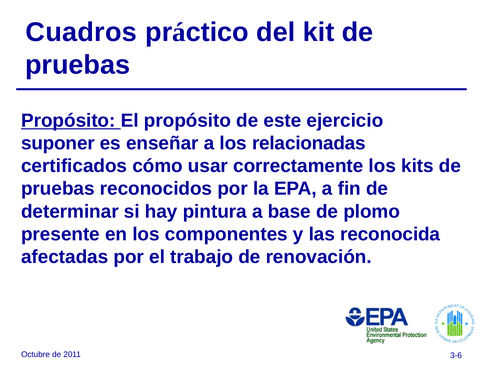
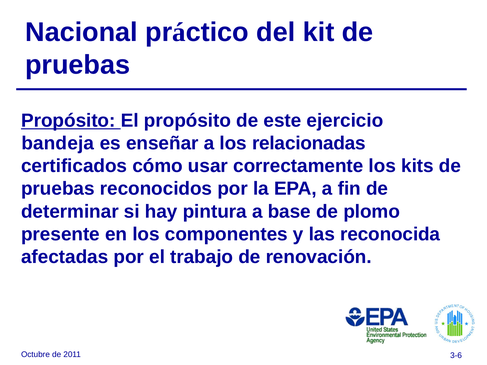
Cuadros: Cuadros -> Nacional
suponer: suponer -> bandeja
